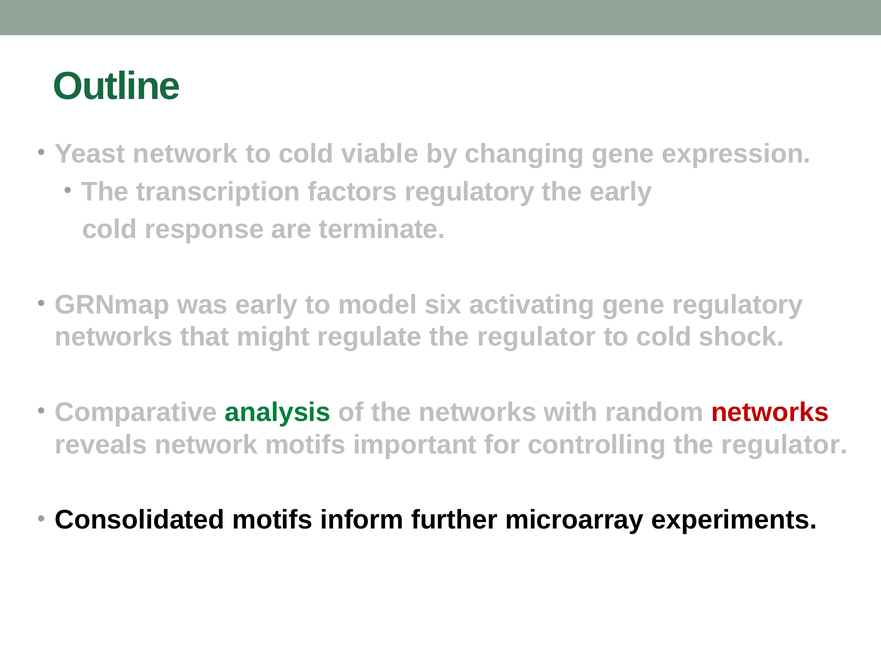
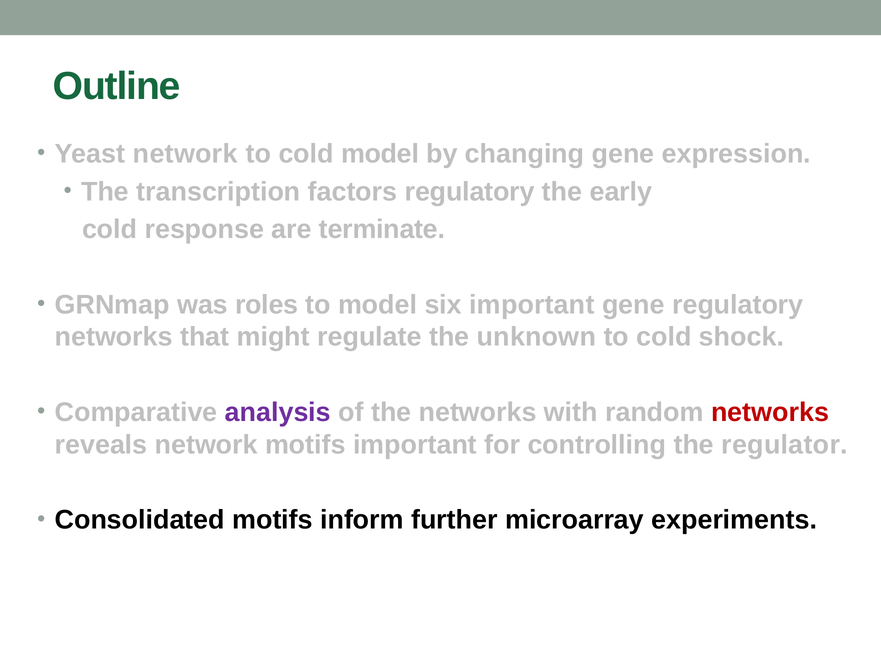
cold viable: viable -> model
was early: early -> roles
six activating: activating -> important
regulate the regulator: regulator -> unknown
analysis colour: green -> purple
